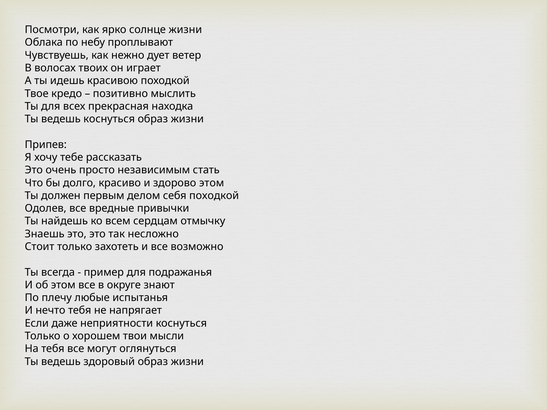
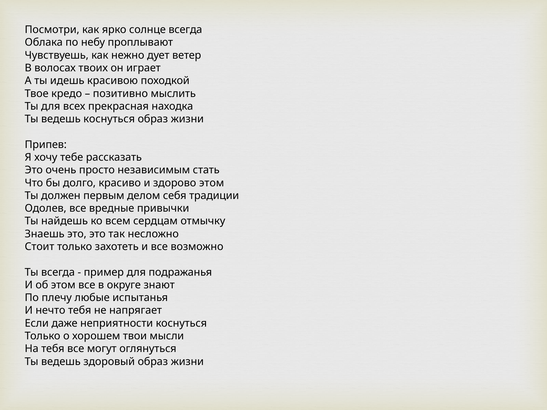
солнце жизни: жизни -> всегда
себя походкой: походкой -> традиции
